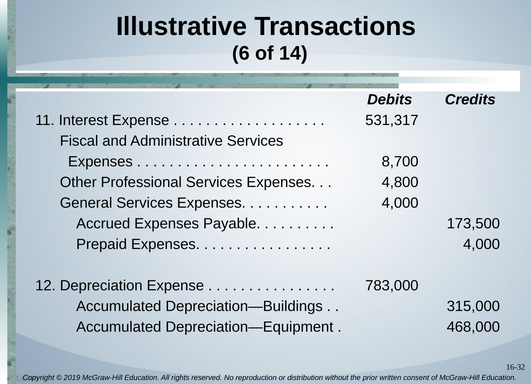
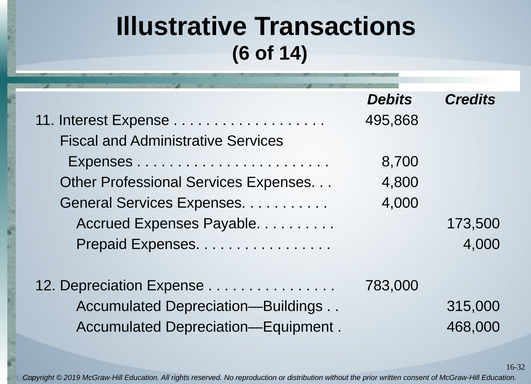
531,317: 531,317 -> 495,868
